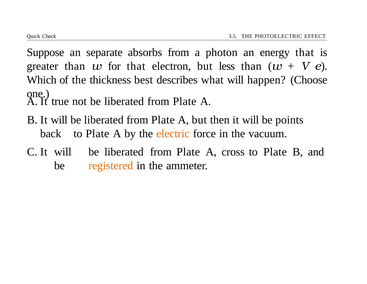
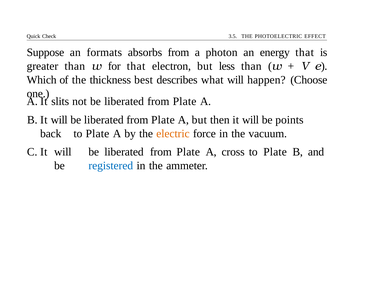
separate: separate -> formats
true: true -> slits
registered colour: orange -> blue
